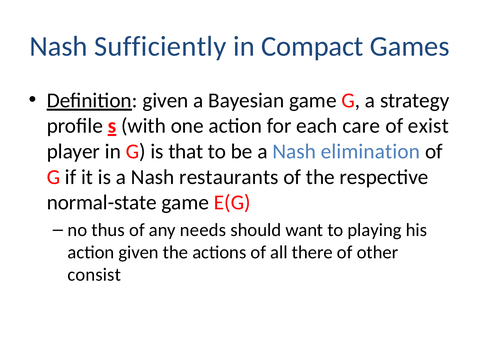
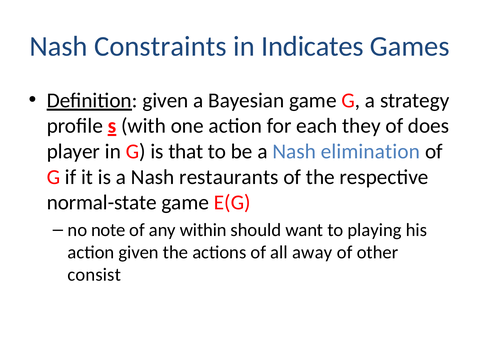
Sufficiently: Sufficiently -> Constraints
Compact: Compact -> Indicates
care: care -> they
exist: exist -> does
thus: thus -> note
needs: needs -> within
there: there -> away
